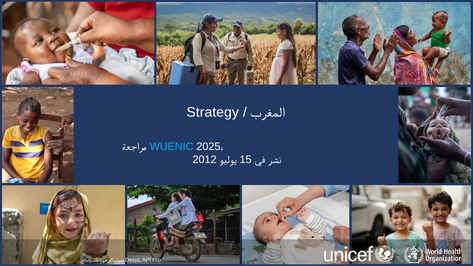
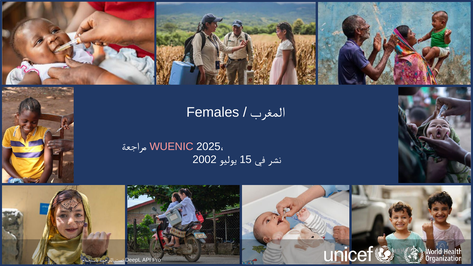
Strategy: Strategy -> Females
WUENIC colour: light blue -> pink
2012: 2012 -> 2002
